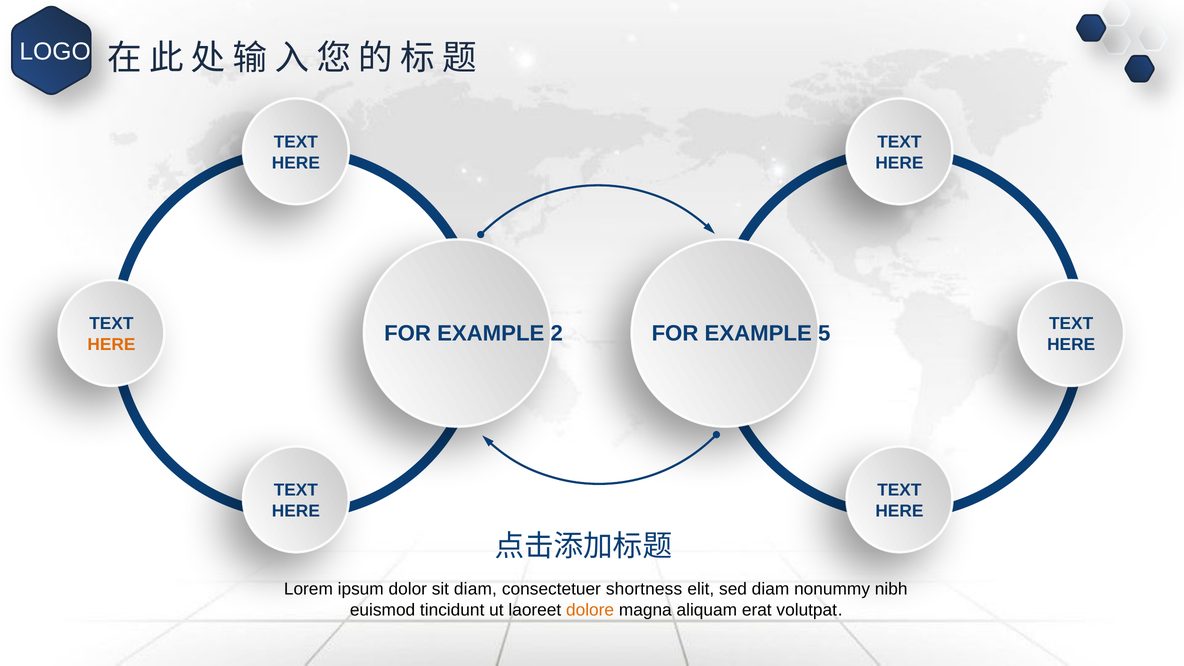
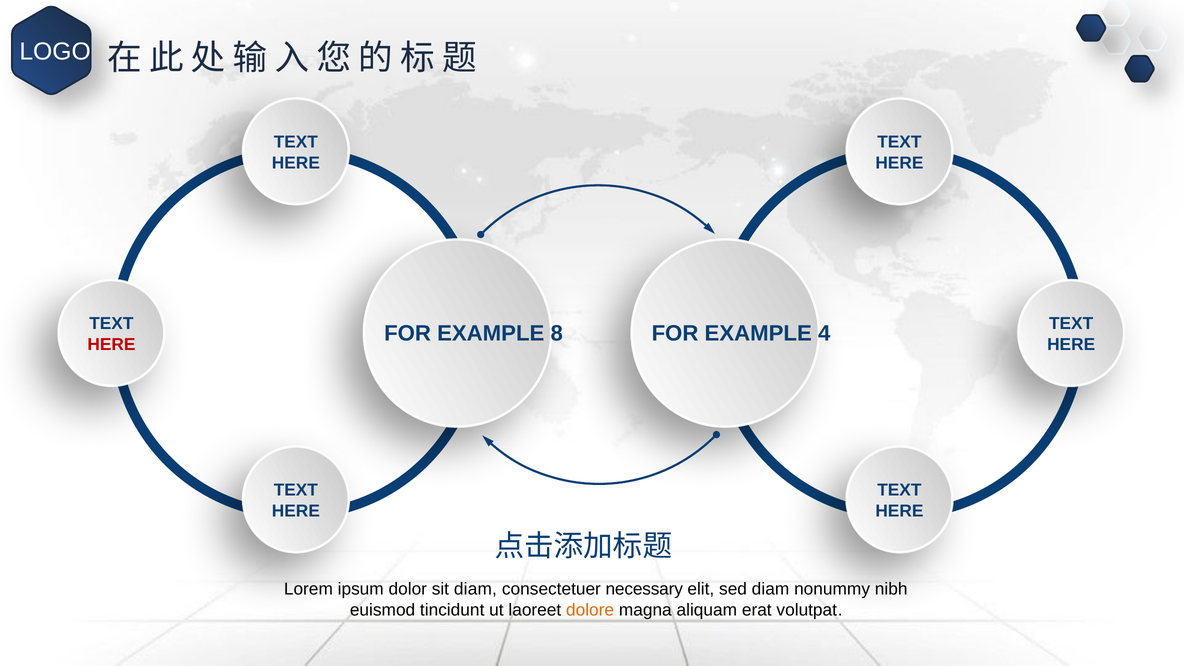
HERE at (111, 344) colour: orange -> red
2: 2 -> 8
5: 5 -> 4
shortness: shortness -> necessary
